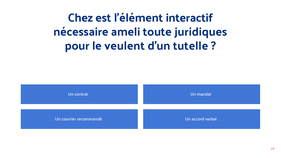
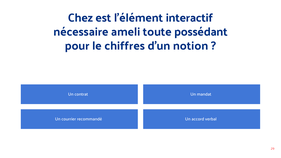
juridiques: juridiques -> possédant
veulent: veulent -> chiffres
tutelle: tutelle -> notion
